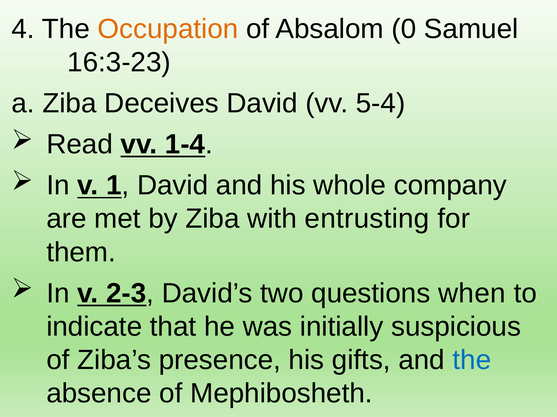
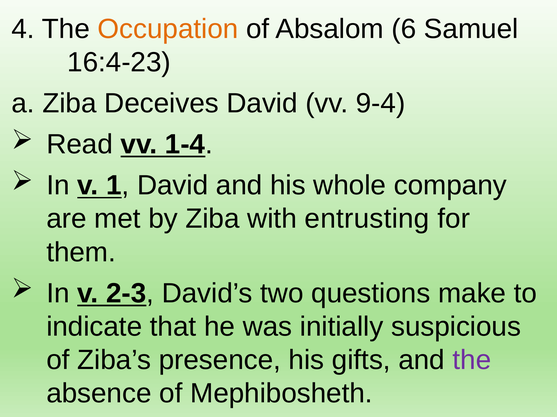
0: 0 -> 6
16:3-23: 16:3-23 -> 16:4-23
5-4: 5-4 -> 9-4
when: when -> make
the at (472, 361) colour: blue -> purple
